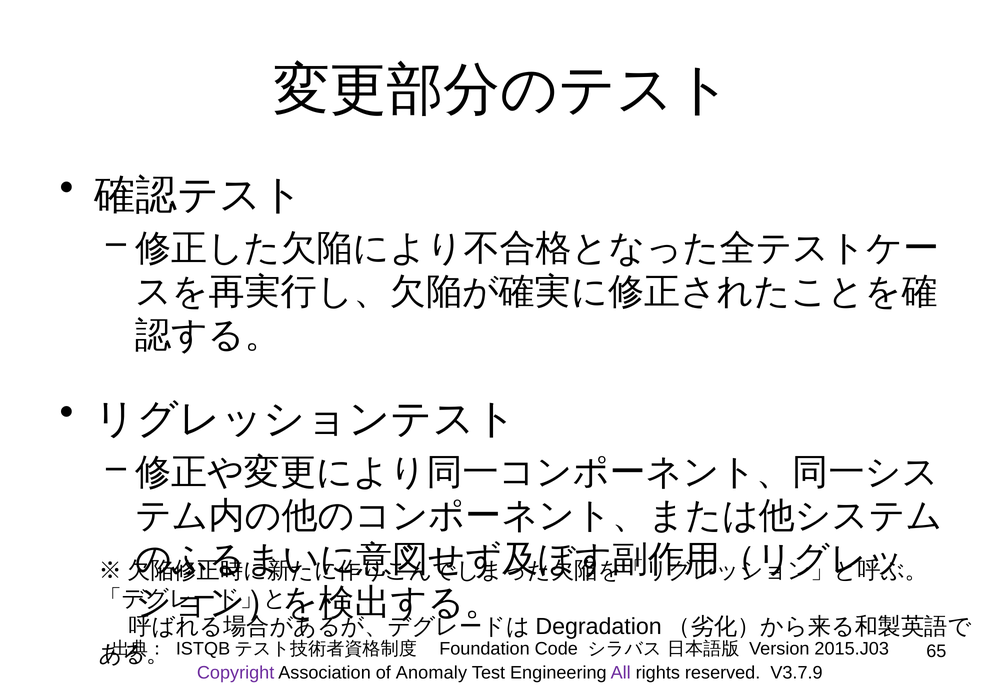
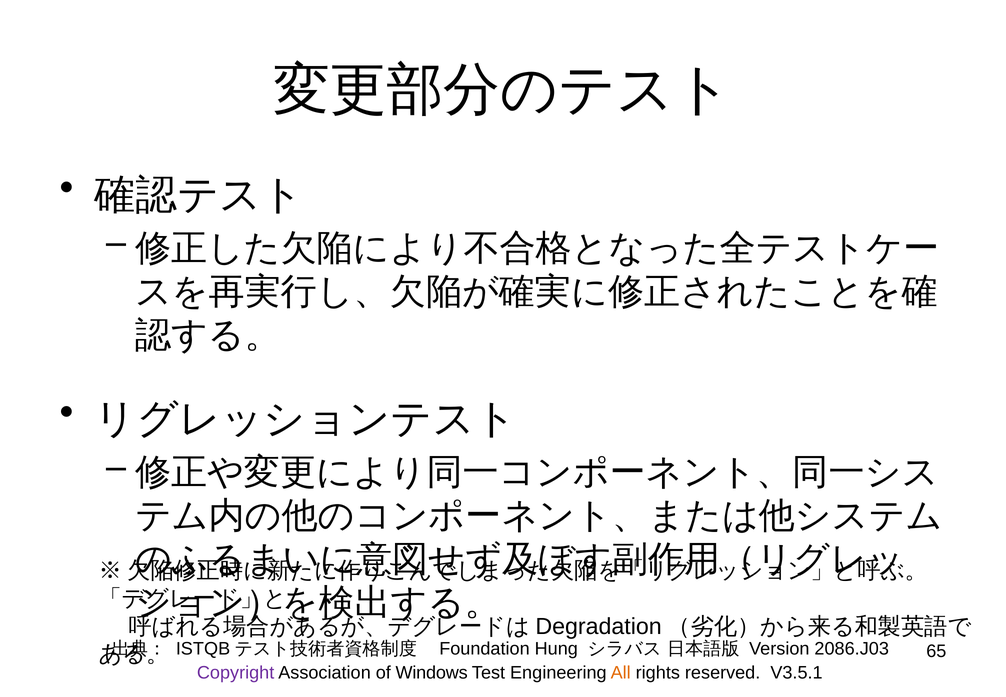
Code: Code -> Hung
2015.J03: 2015.J03 -> 2086.J03
Anomaly: Anomaly -> Windows
All colour: purple -> orange
V3.7.9: V3.7.9 -> V3.5.1
